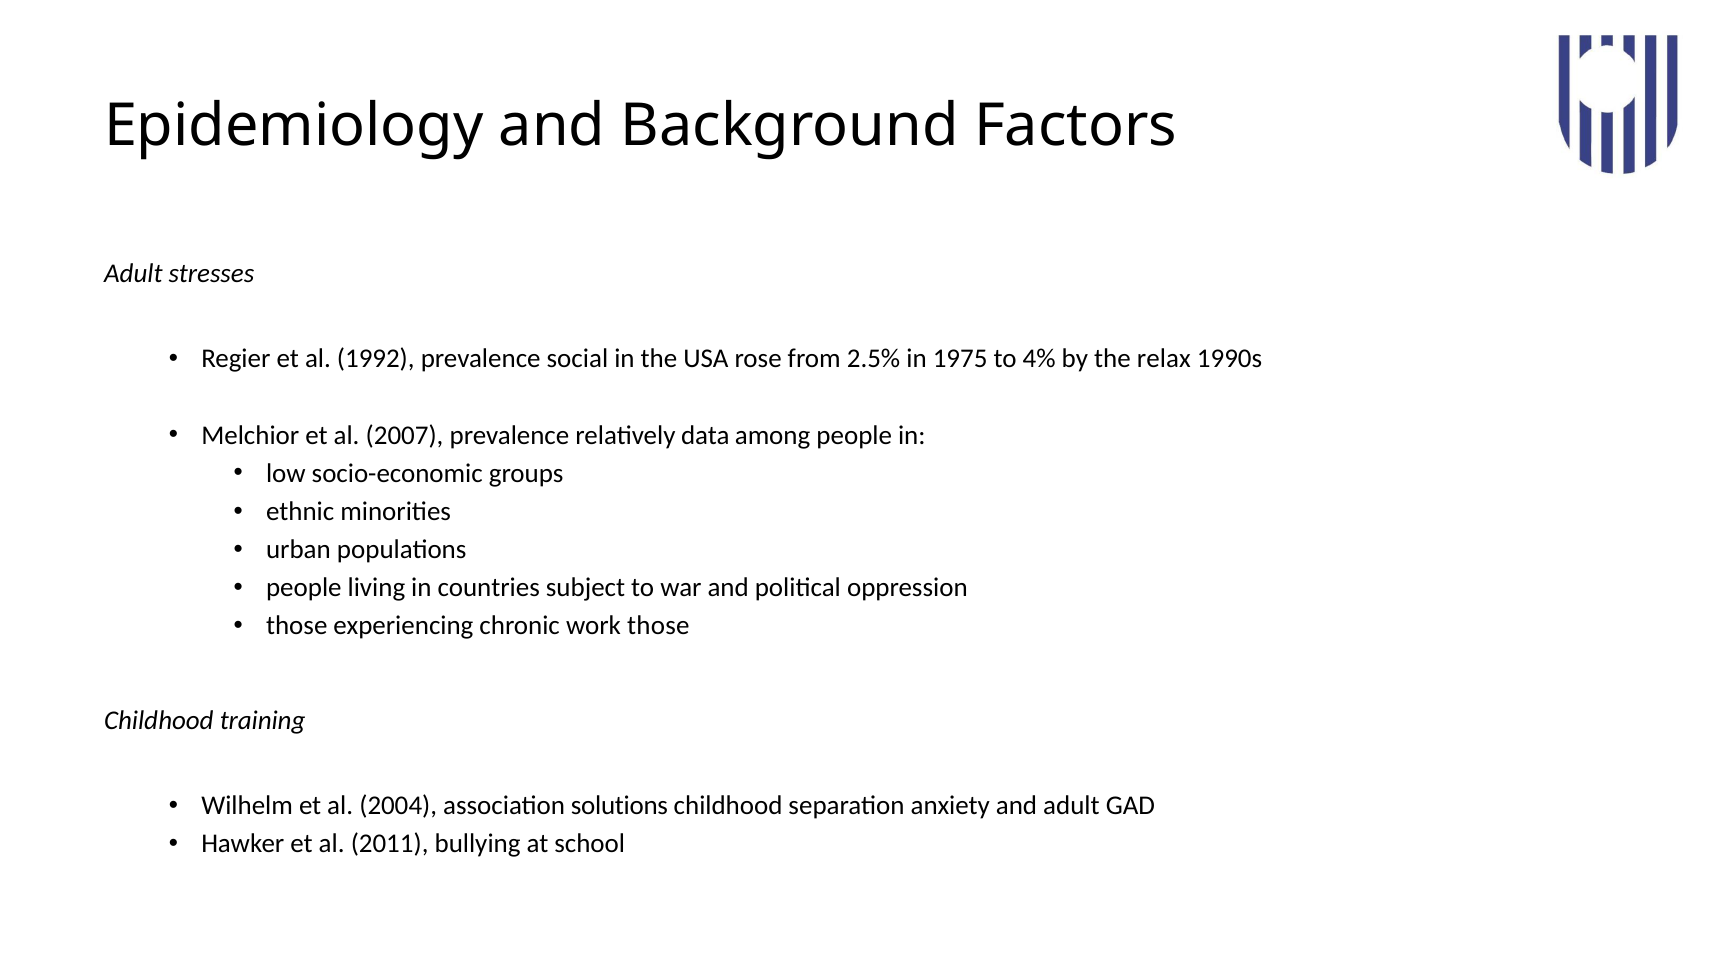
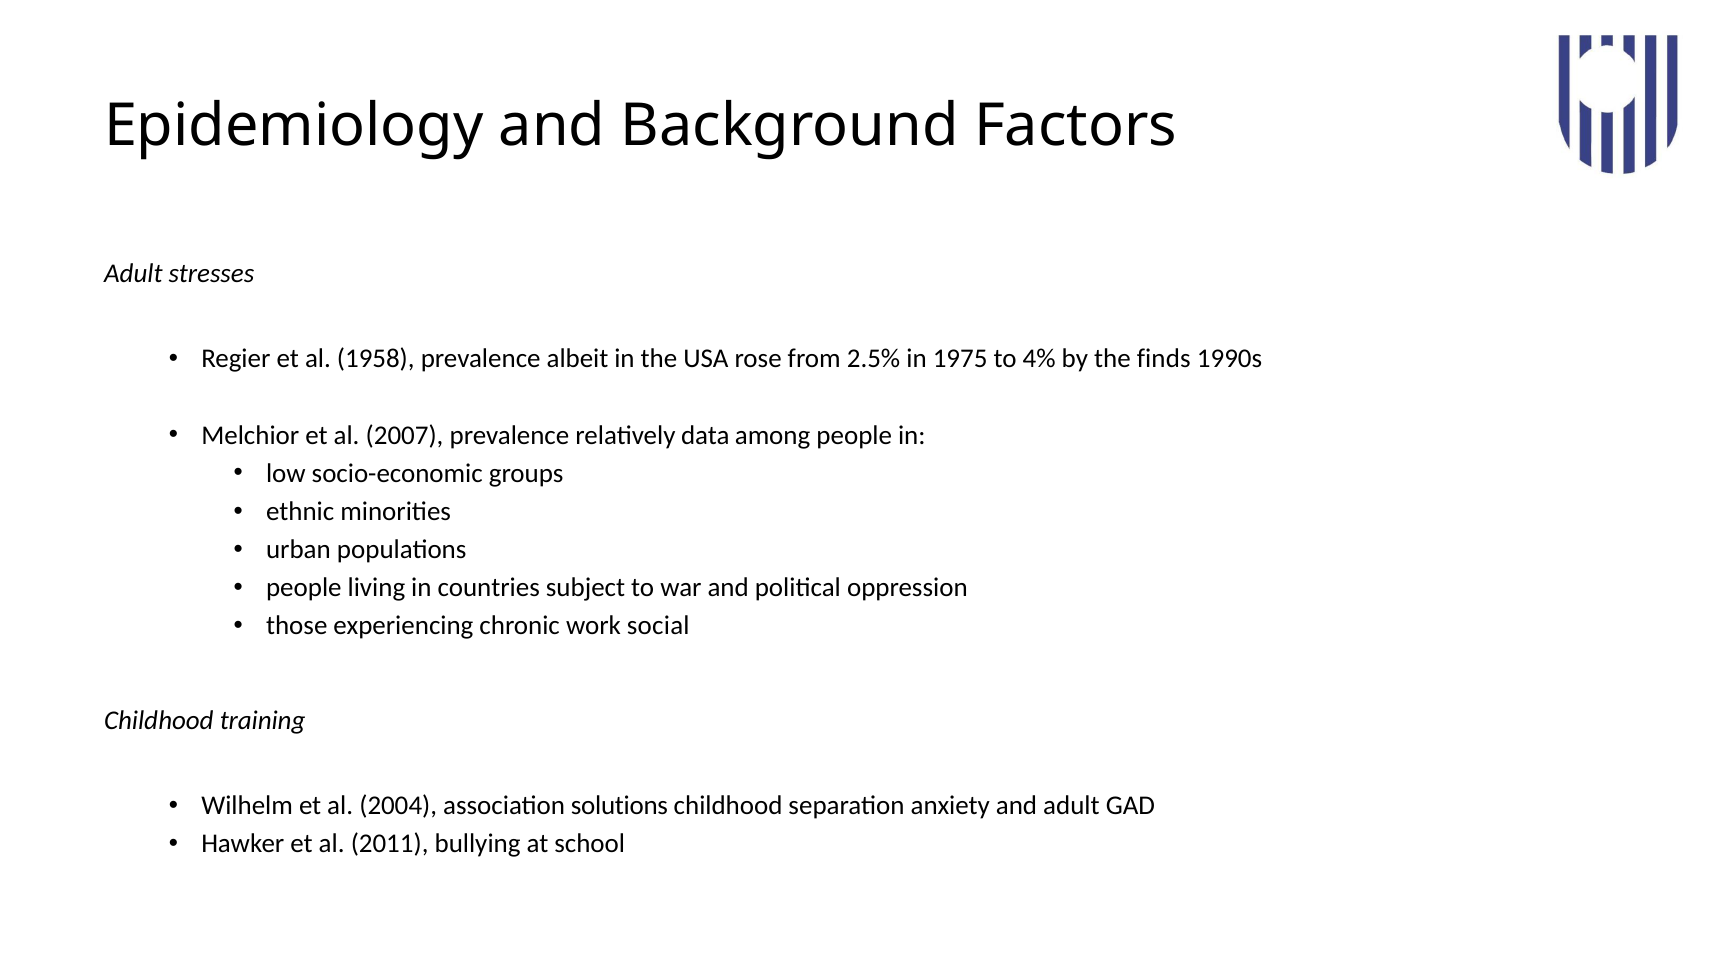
1992: 1992 -> 1958
social: social -> albeit
relax: relax -> finds
work those: those -> social
